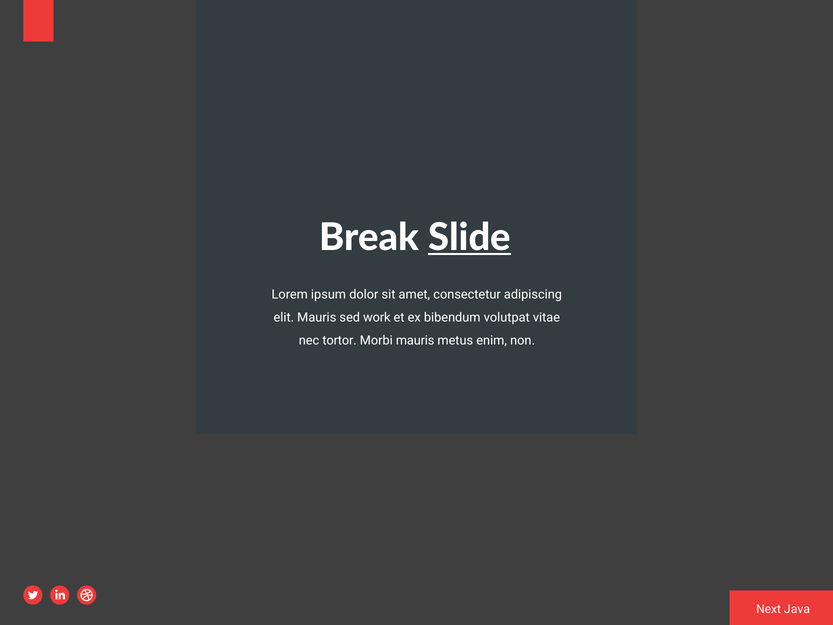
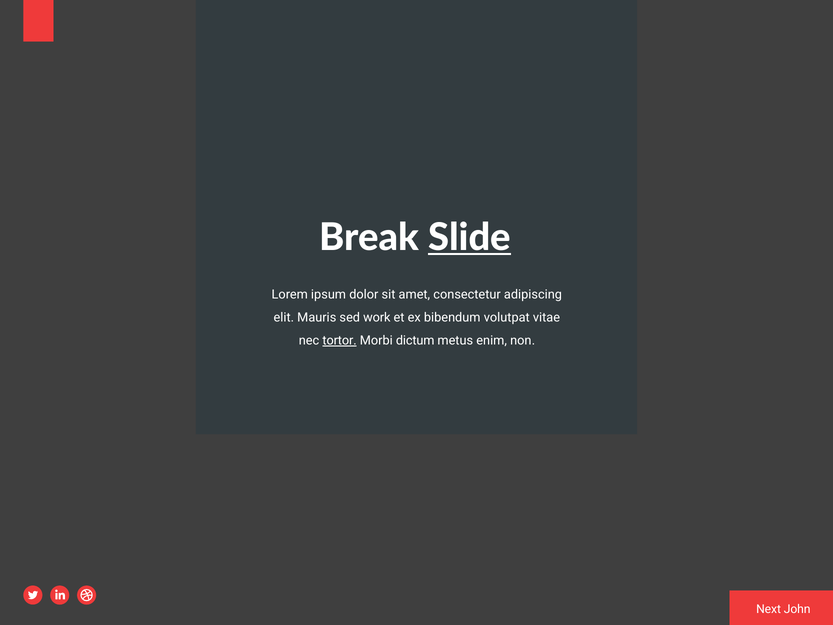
tortor underline: none -> present
Morbi mauris: mauris -> dictum
Java: Java -> John
